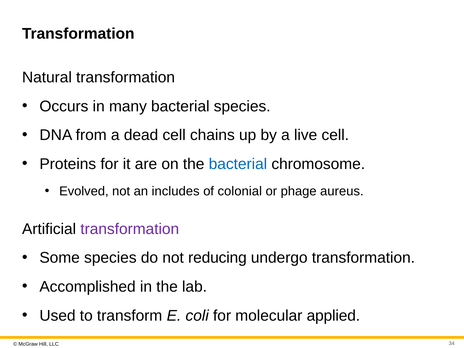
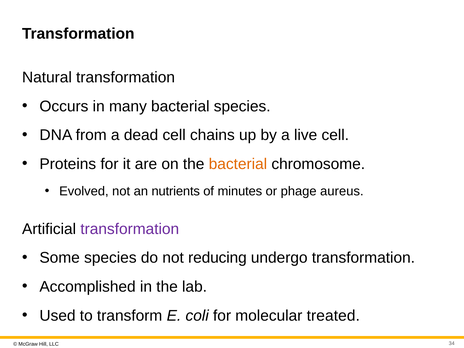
bacterial at (238, 164) colour: blue -> orange
includes: includes -> nutrients
colonial: colonial -> minutes
applied: applied -> treated
